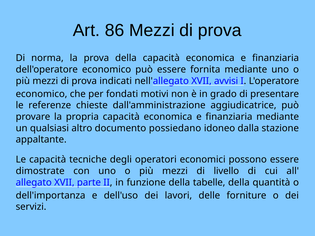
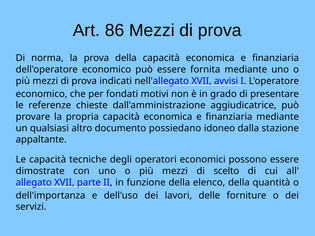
livello: livello -> scelto
tabelle: tabelle -> elenco
